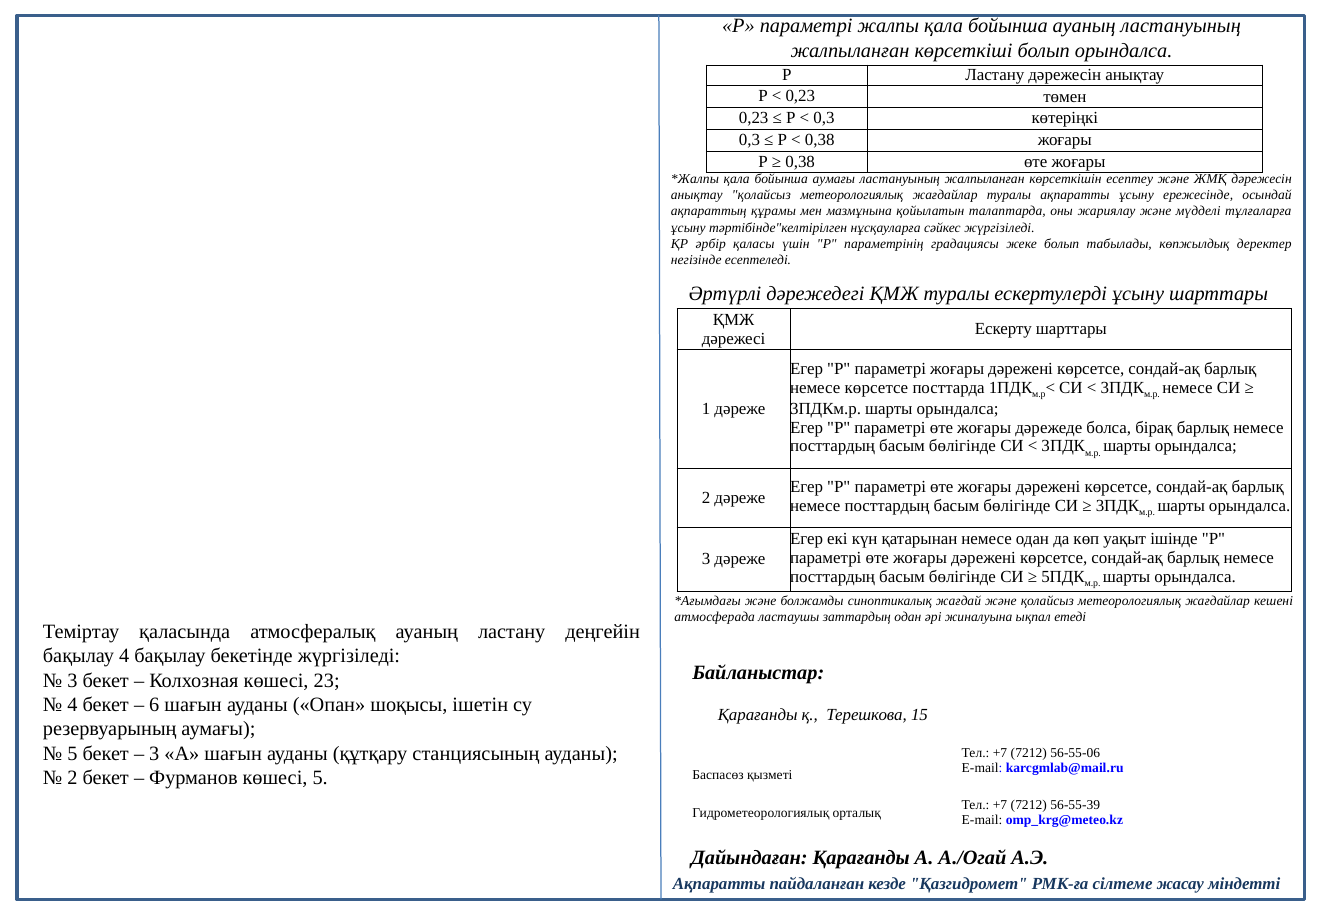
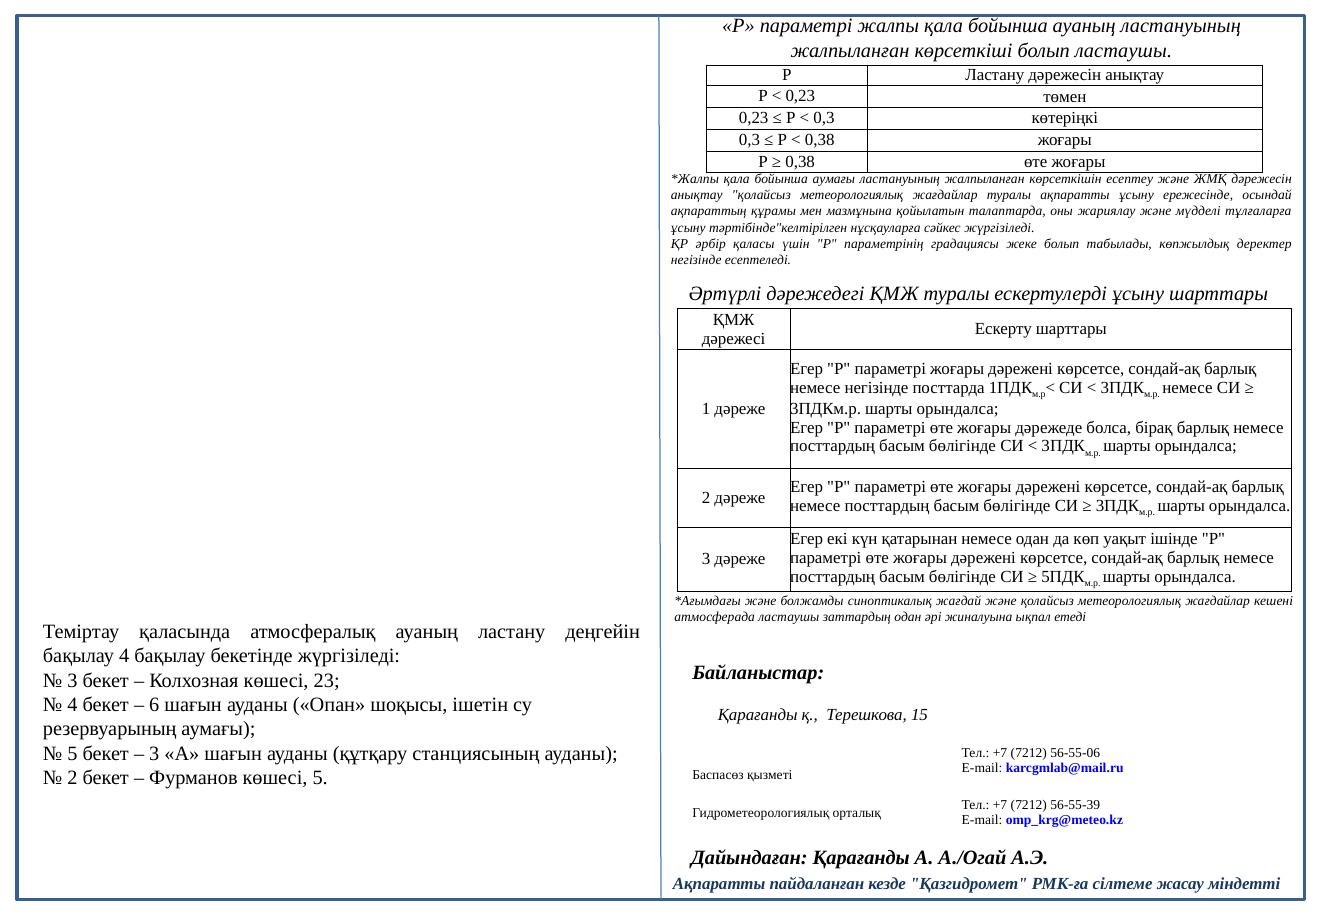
болып орындалса: орындалса -> ластаушы
немесе көрсетсе: көрсетсе -> негізінде
